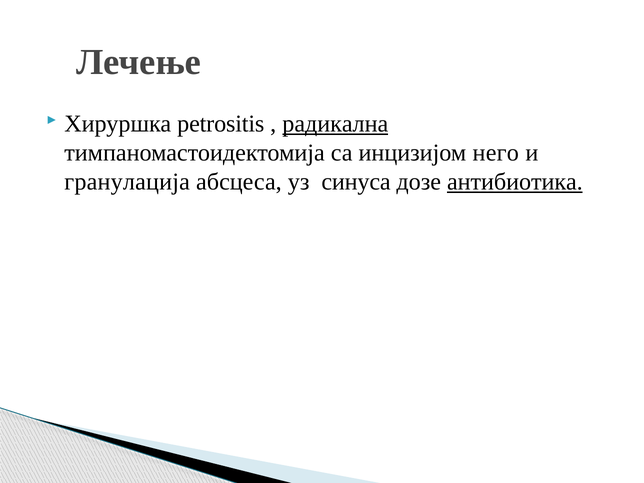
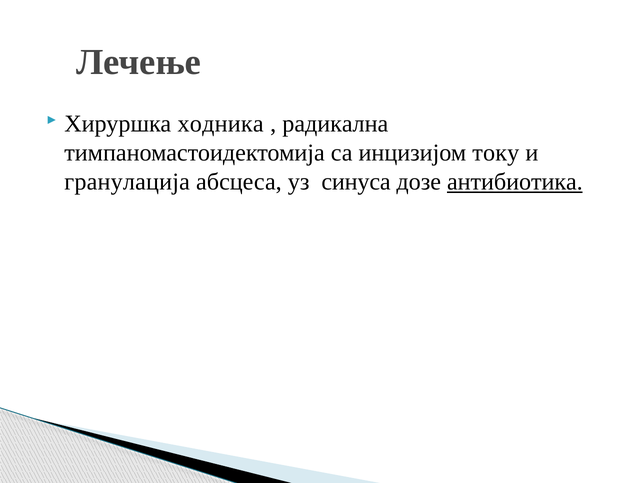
petrositis: petrositis -> ходника
радикална underline: present -> none
него: него -> току
